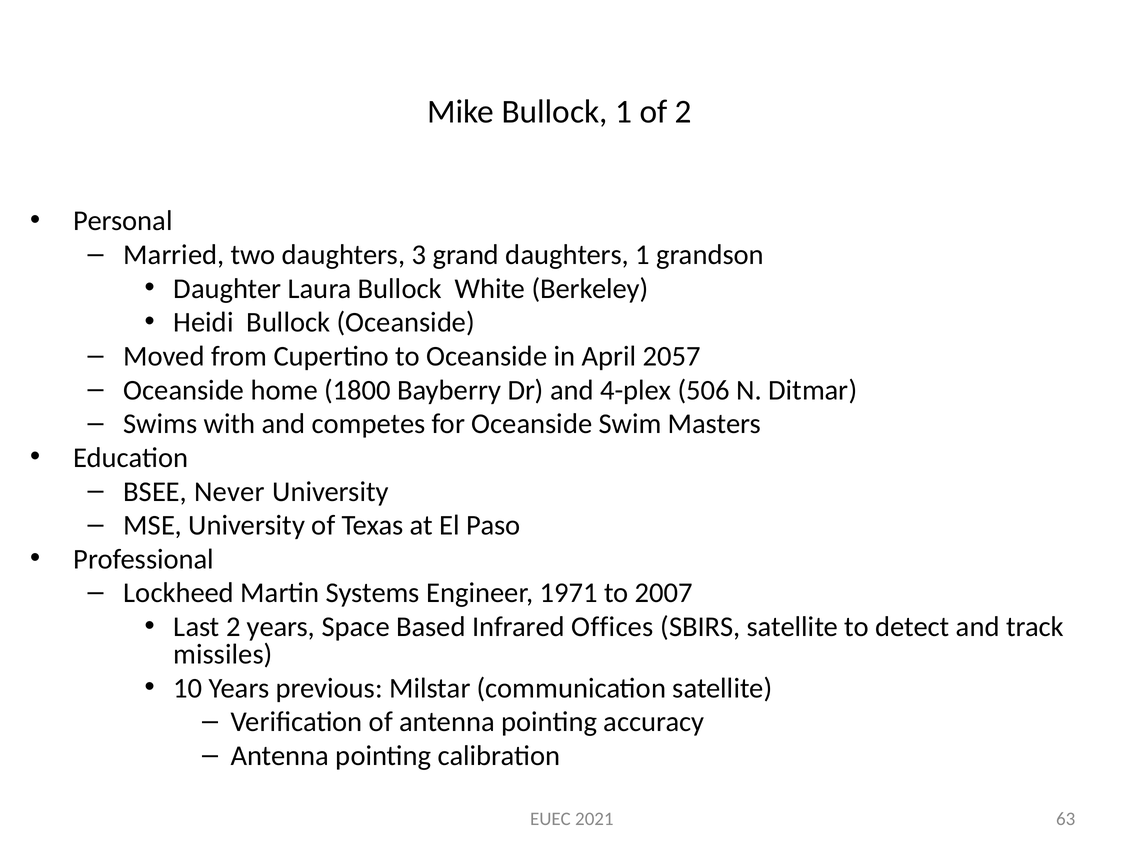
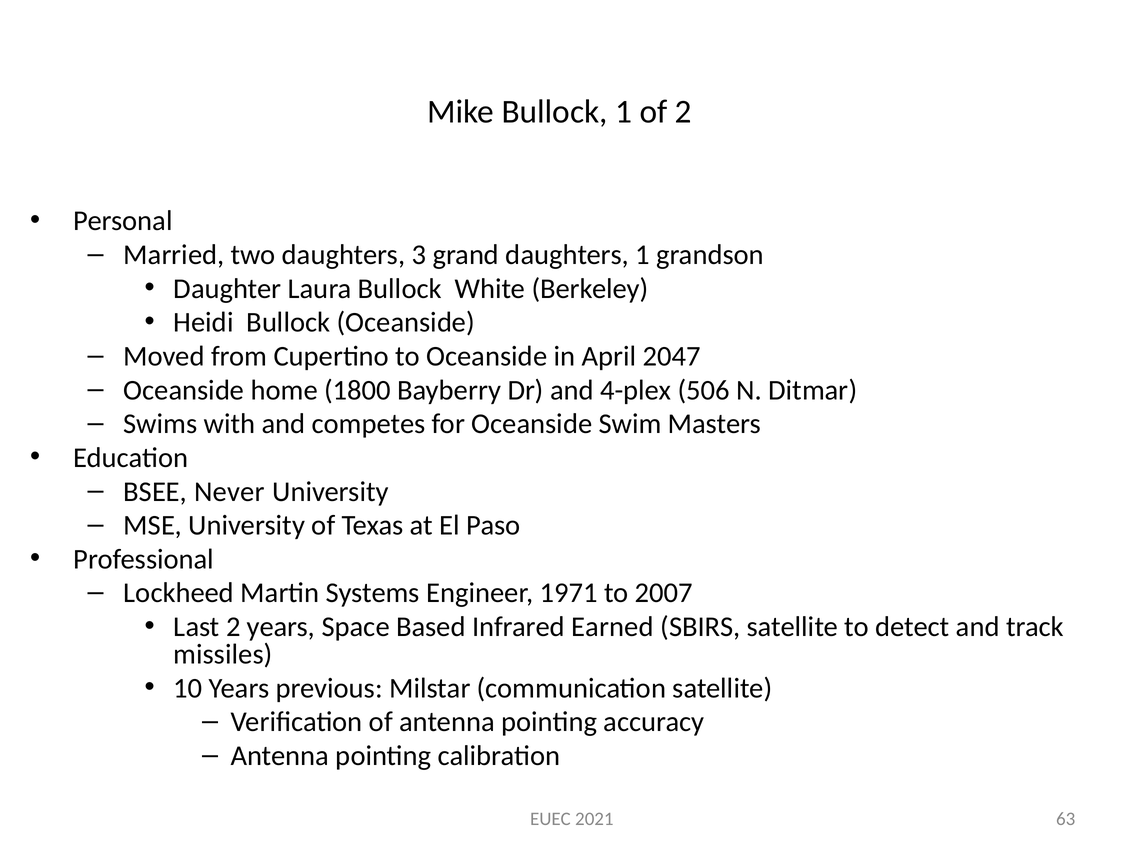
2057: 2057 -> 2047
Offices: Offices -> Earned
